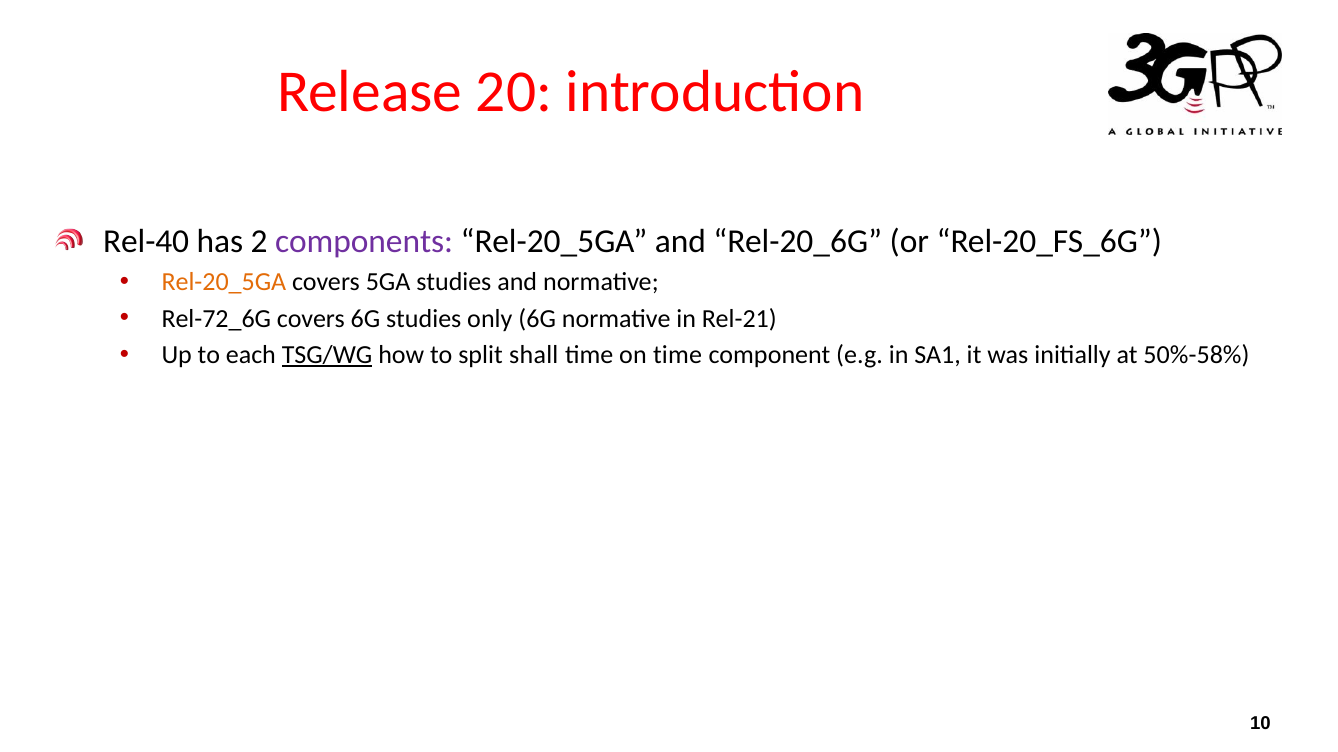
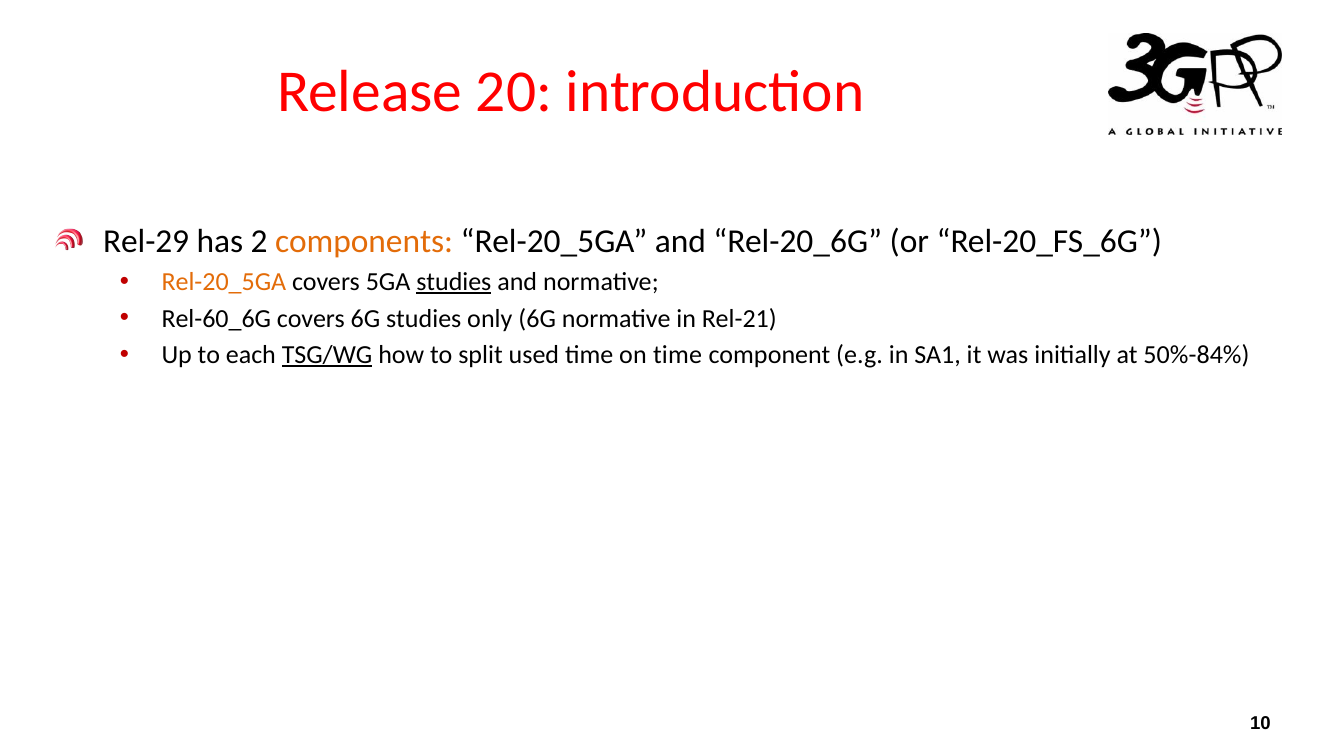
Rel-40: Rel-40 -> Rel-29
components colour: purple -> orange
studies at (454, 282) underline: none -> present
Rel-72_6G: Rel-72_6G -> Rel-60_6G
shall: shall -> used
50%-58%: 50%-58% -> 50%-84%
